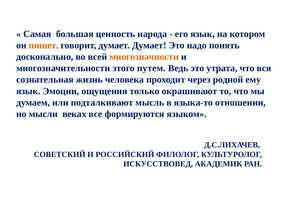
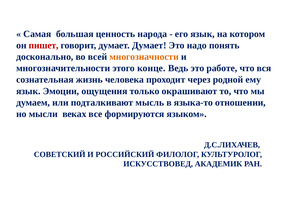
пишет colour: orange -> red
путем: путем -> конце
утрата: утрата -> работе
